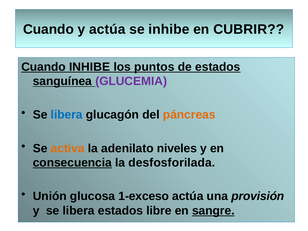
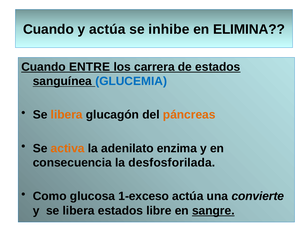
CUBRIR: CUBRIR -> ELIMINA
Cuando INHIBE: INHIBE -> ENTRE
puntos: puntos -> carrera
GLUCEMIA colour: purple -> blue
libera at (67, 115) colour: blue -> orange
niveles: niveles -> enzima
consecuencia underline: present -> none
Unión: Unión -> Como
provisión: provisión -> convierte
